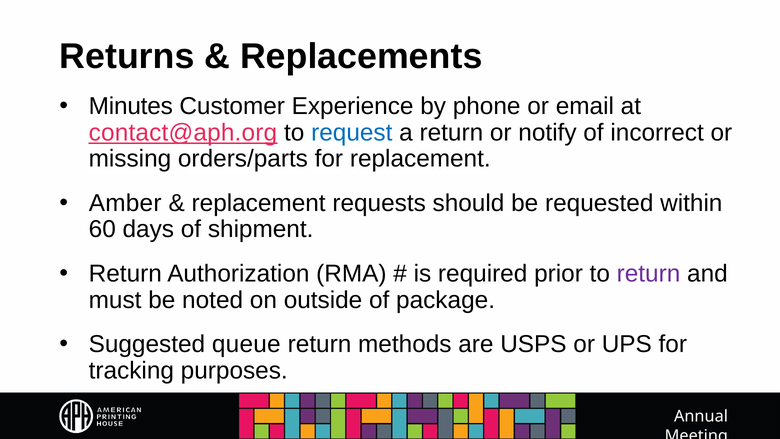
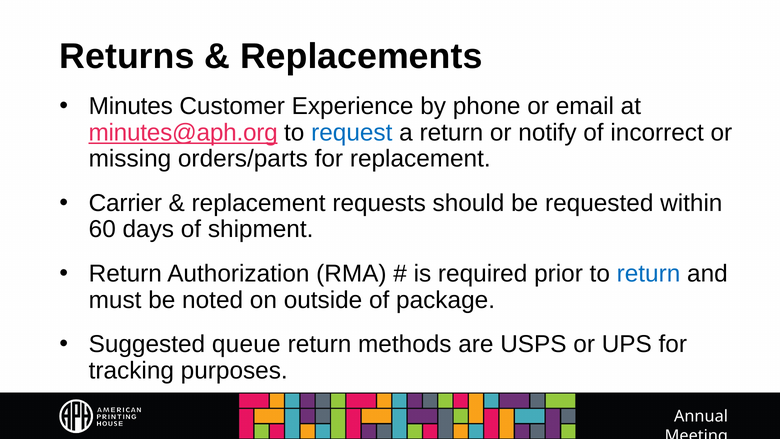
contact@aph.org: contact@aph.org -> minutes@aph.org
Amber: Amber -> Carrier
return at (648, 273) colour: purple -> blue
